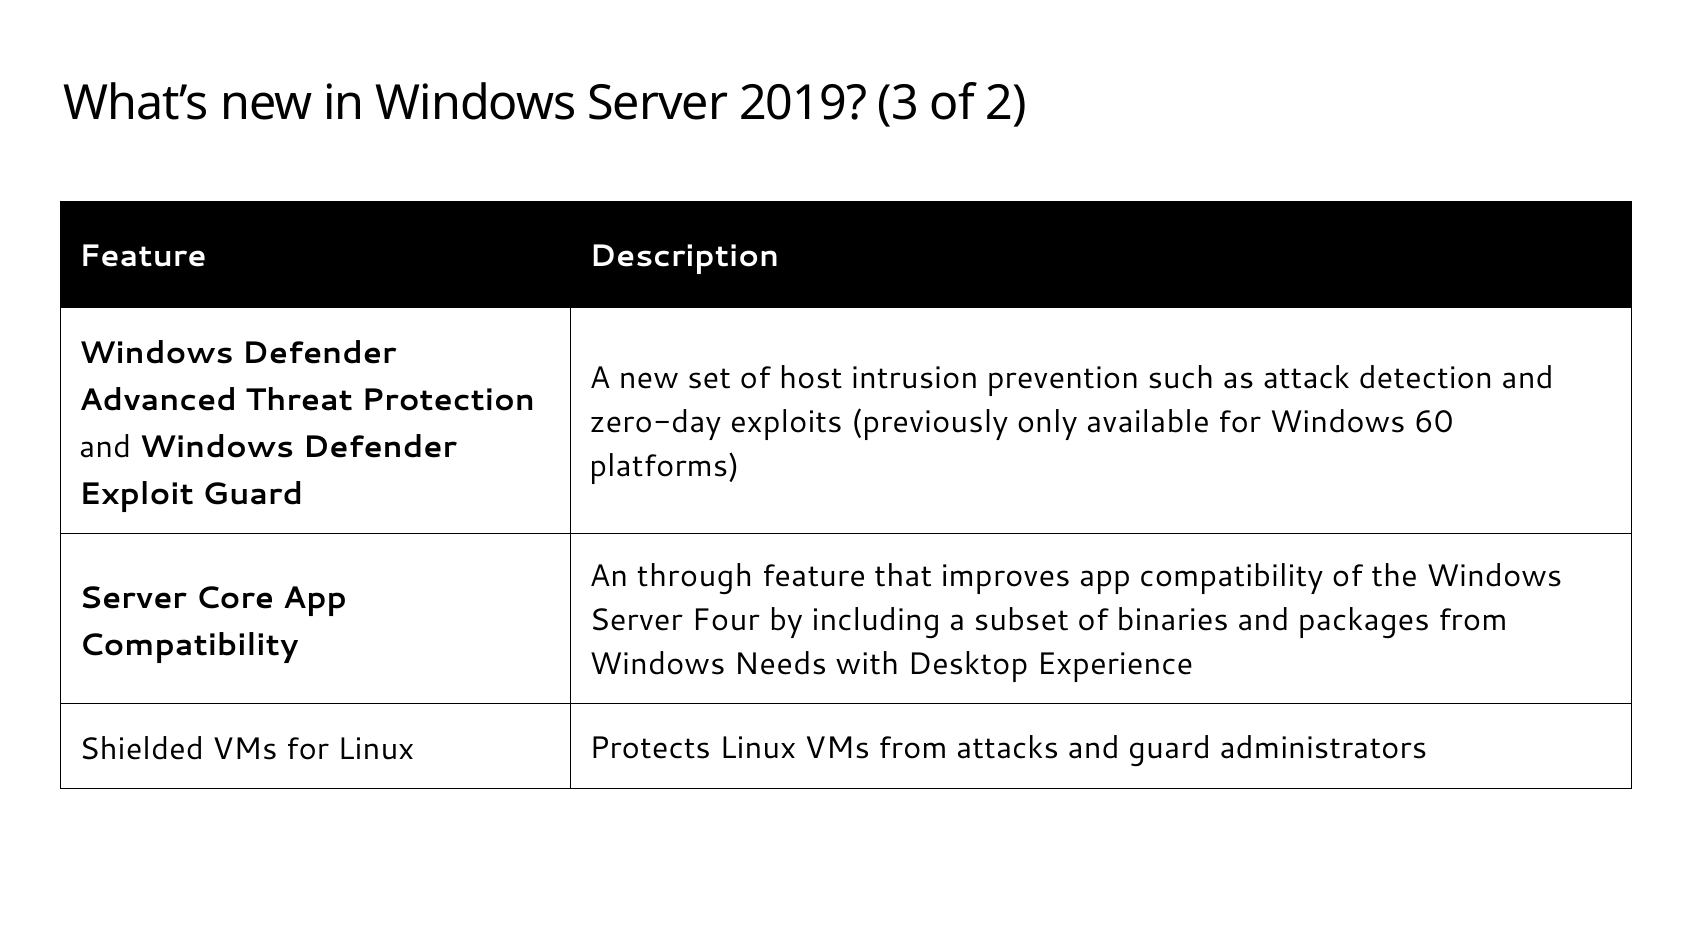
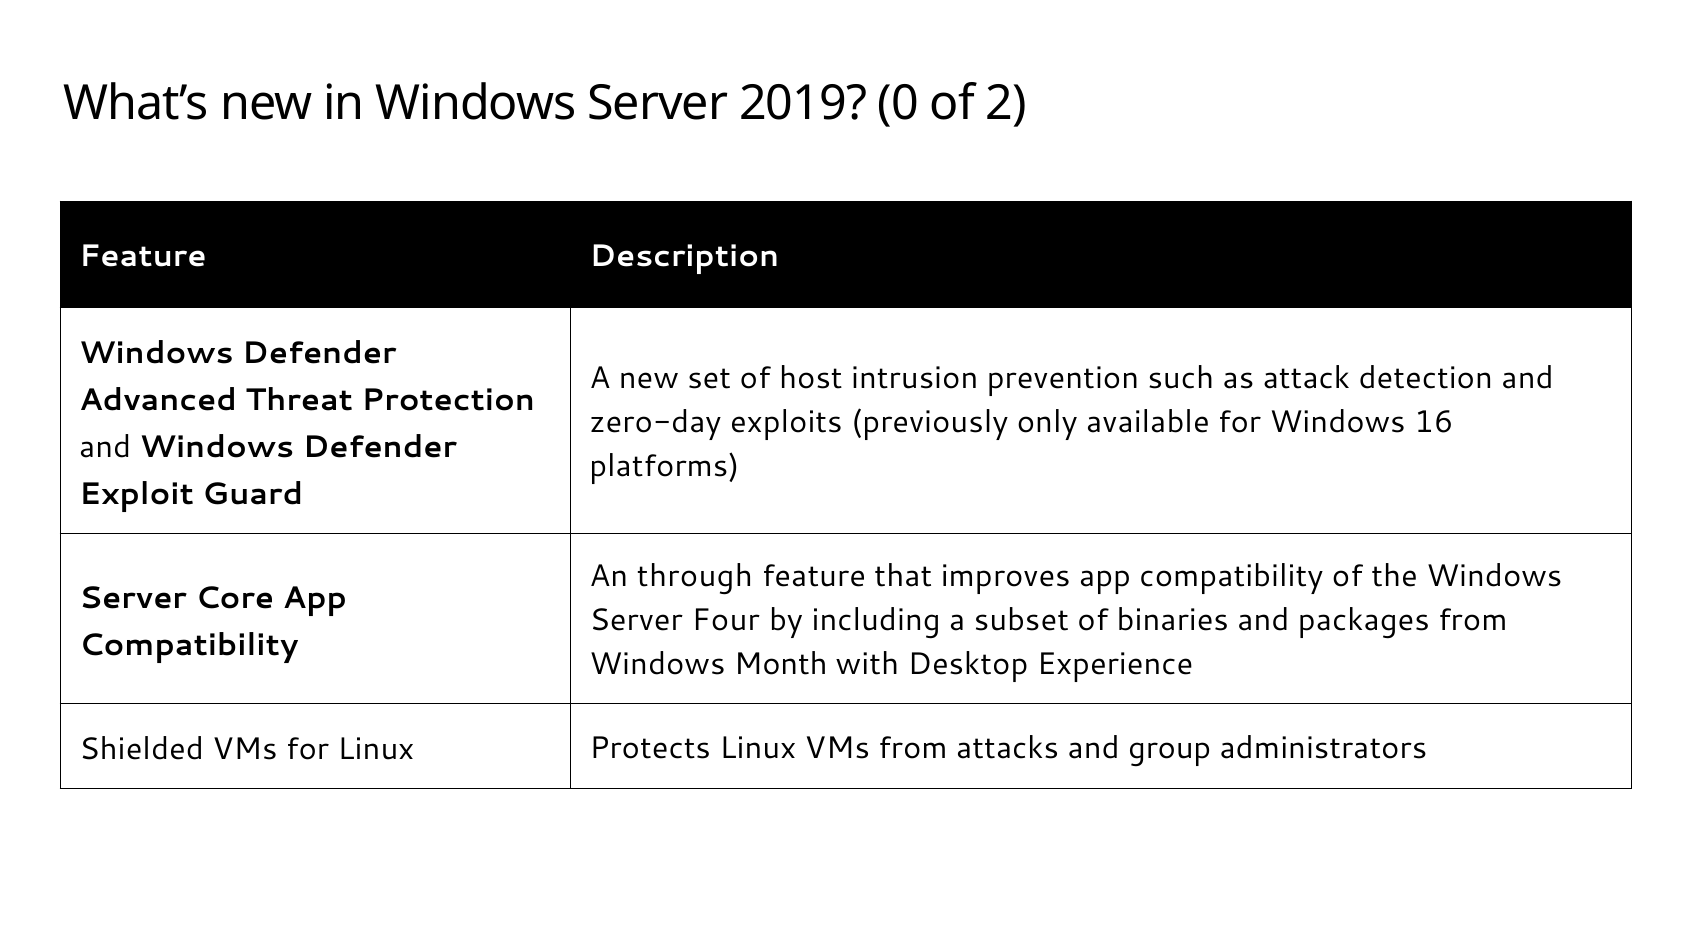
3: 3 -> 0
60: 60 -> 16
Needs: Needs -> Month
and guard: guard -> group
